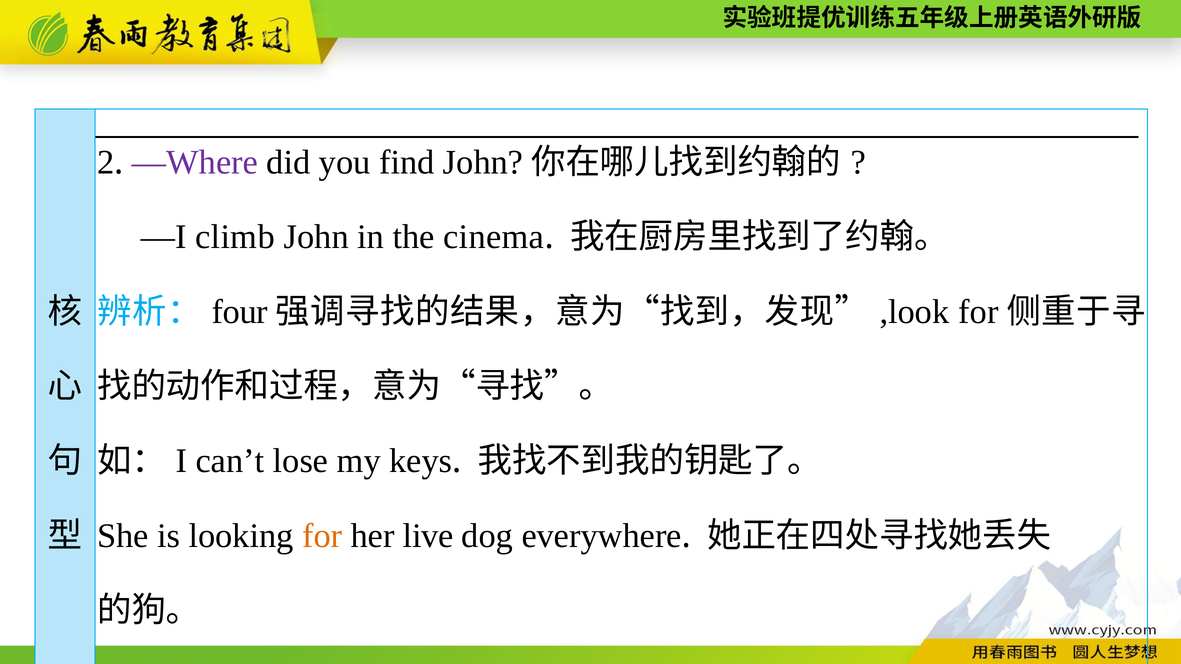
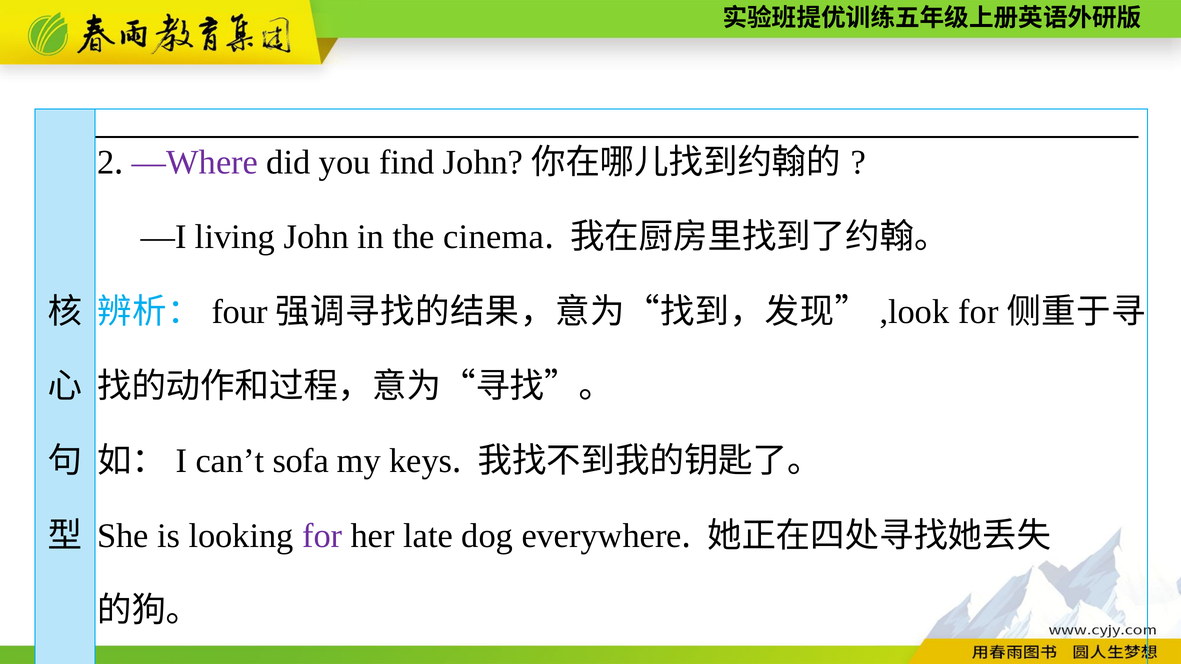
climb: climb -> living
lose: lose -> sofa
for at (322, 536) colour: orange -> purple
live: live -> late
